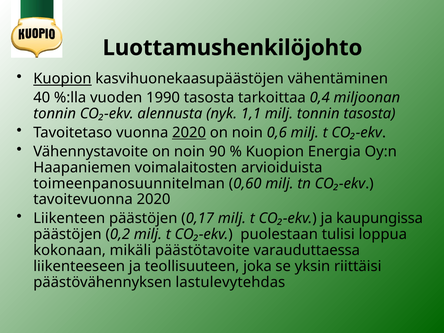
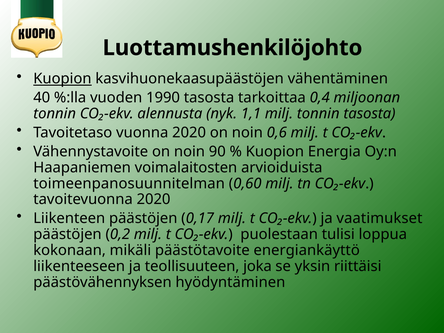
2020 at (189, 133) underline: present -> none
kaupungissa: kaupungissa -> vaatimukset
varauduttaessa: varauduttaessa -> energiankäyttö
lastulevytehdas: lastulevytehdas -> hyödyntäminen
